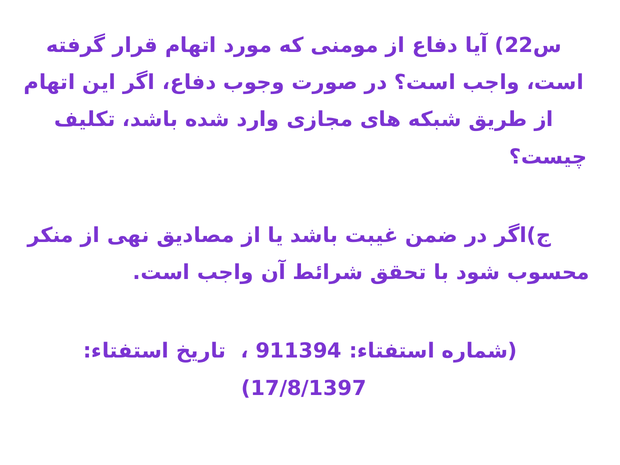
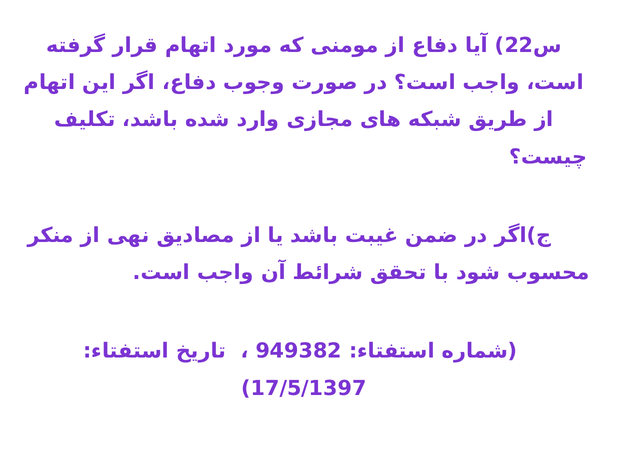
911394: 911394 -> 949382
17/8/1397: 17/8/1397 -> 17/5/1397
